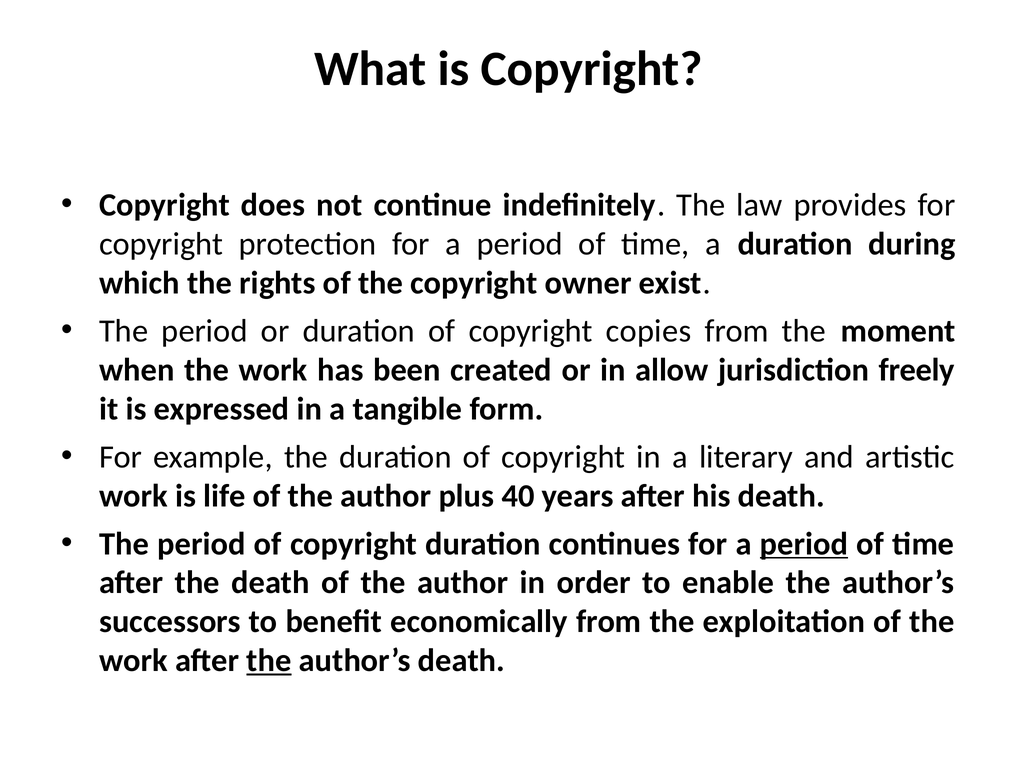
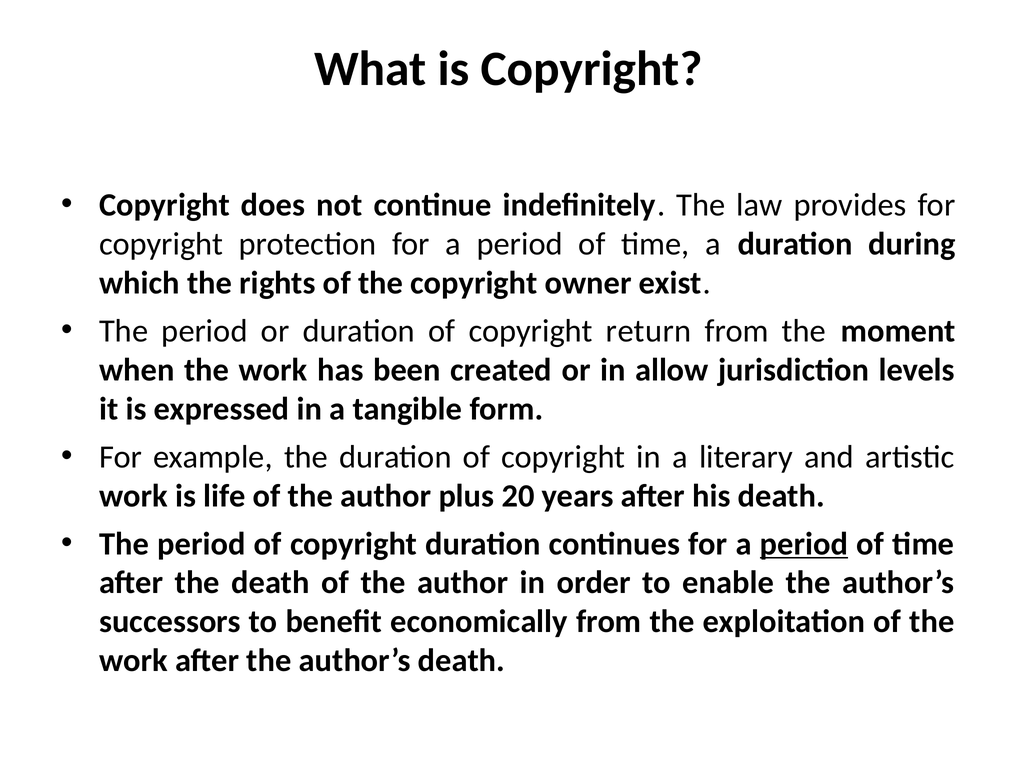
copies: copies -> return
freely: freely -> levels
40: 40 -> 20
the at (269, 661) underline: present -> none
